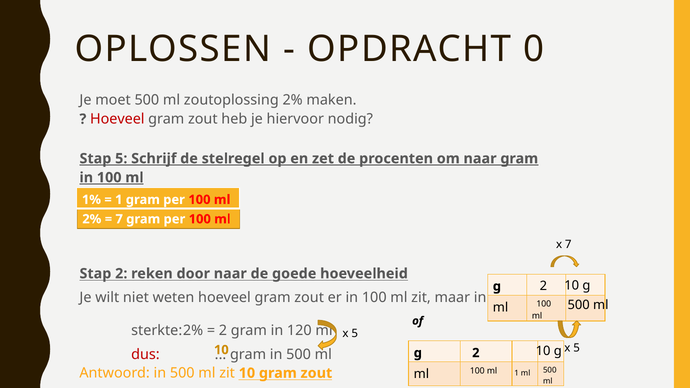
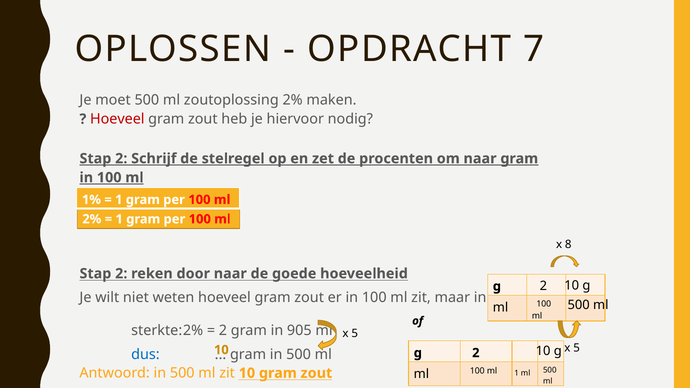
0: 0 -> 7
5 at (121, 159): 5 -> 2
7 at (119, 219): 7 -> 1
x 7: 7 -> 8
120: 120 -> 905
dus colour: red -> blue
